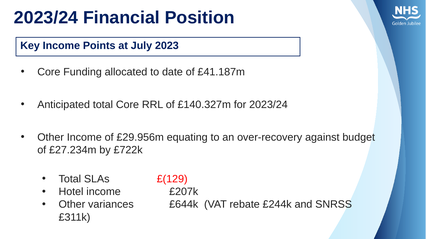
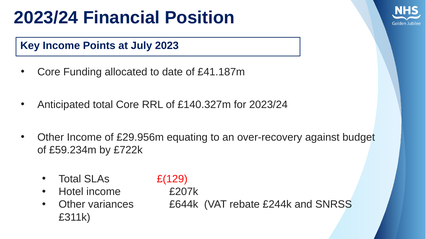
£27.234m: £27.234m -> £59.234m
